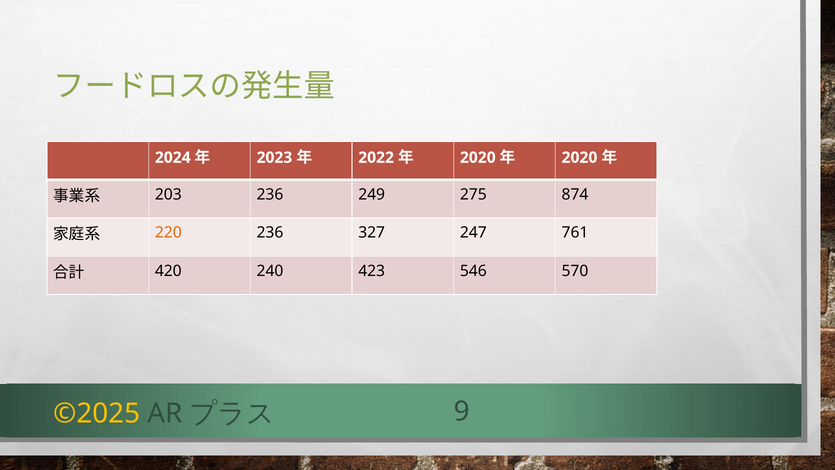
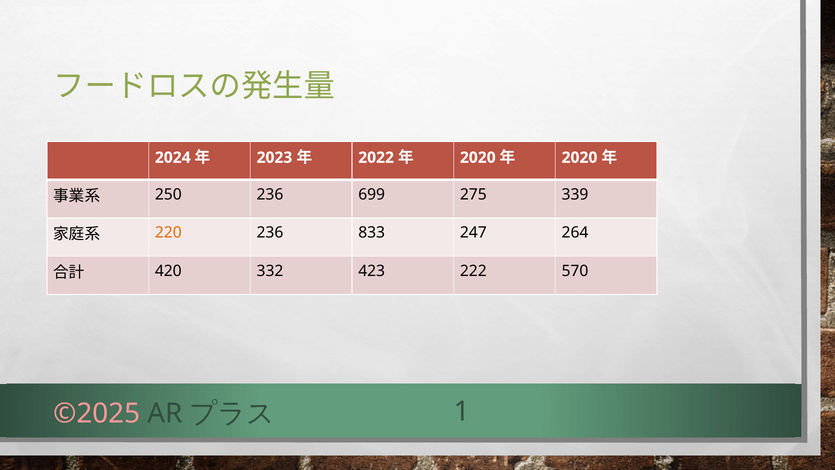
203: 203 -> 250
249: 249 -> 699
874: 874 -> 339
327: 327 -> 833
761: 761 -> 264
240: 240 -> 332
546: 546 -> 222
©2025 colour: yellow -> pink
9: 9 -> 1
